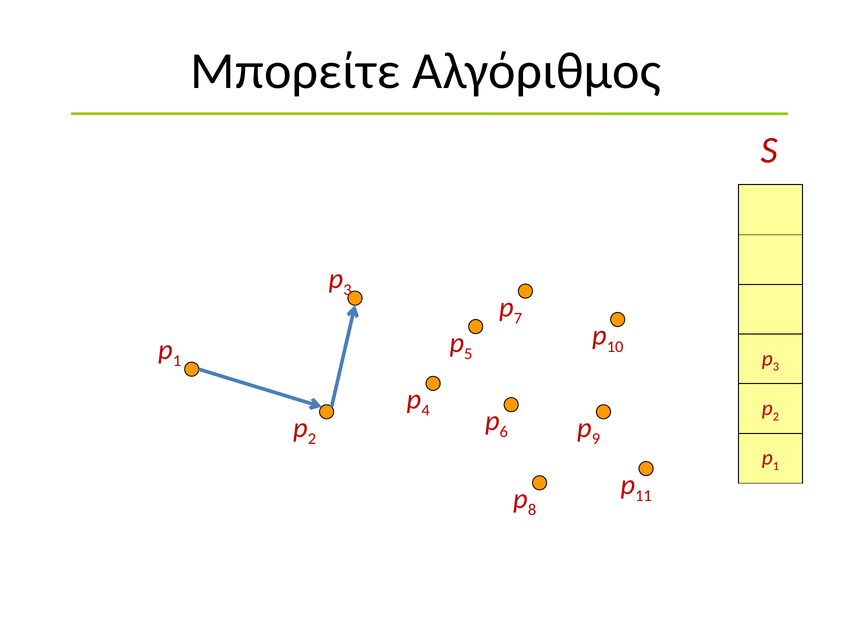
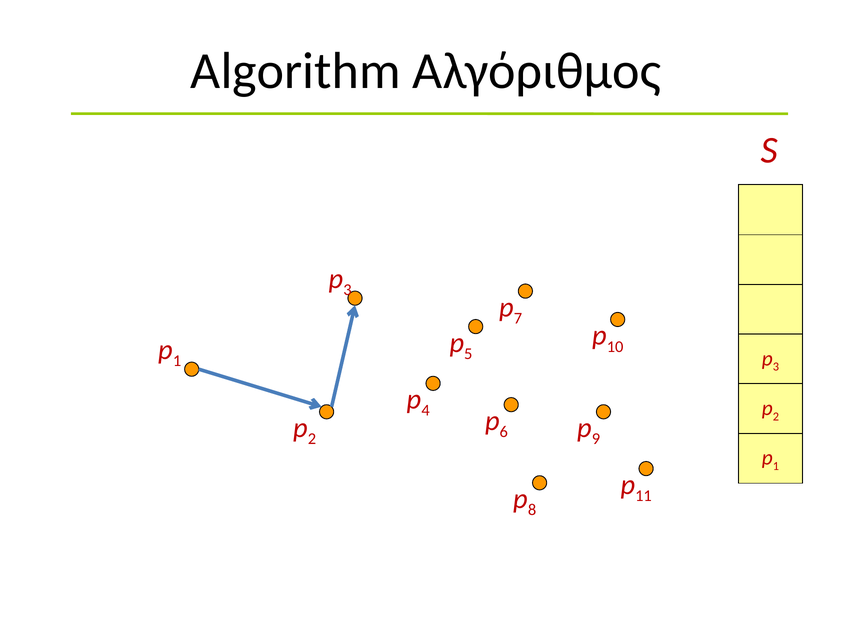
Μπορείτε: Μπορείτε -> Algorithm
